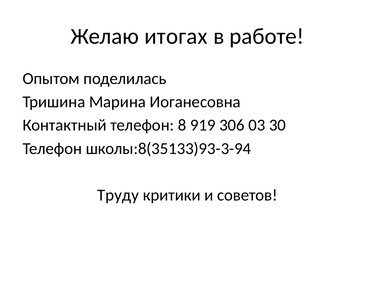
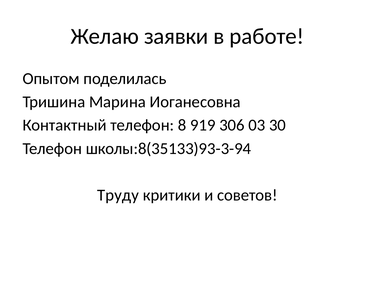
итогах: итогах -> заявки
